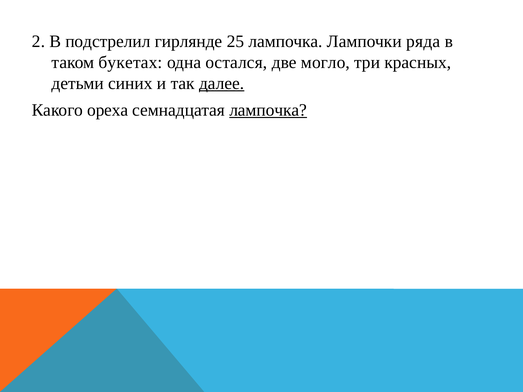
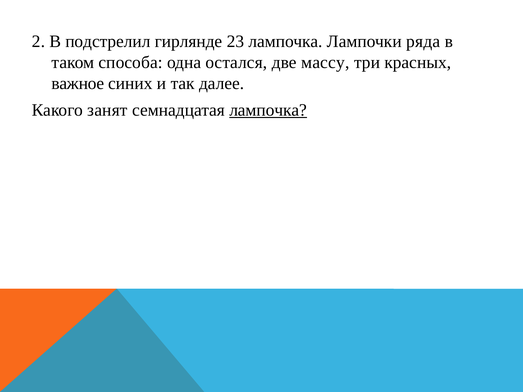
25: 25 -> 23
букетах: букетах -> способа
могло: могло -> массу
детьми: детьми -> важное
далее underline: present -> none
ореха: ореха -> занят
